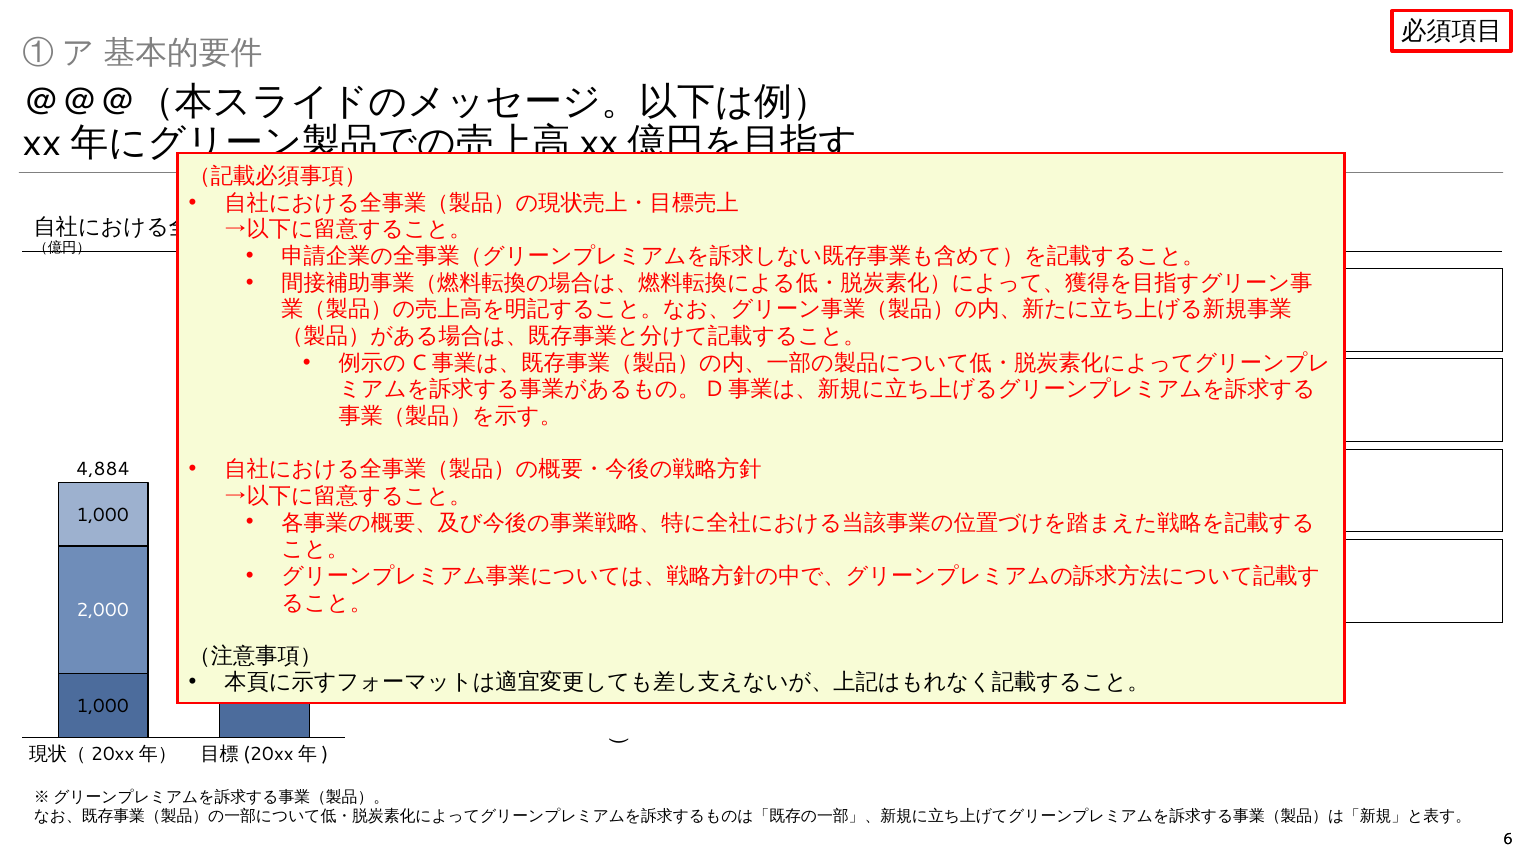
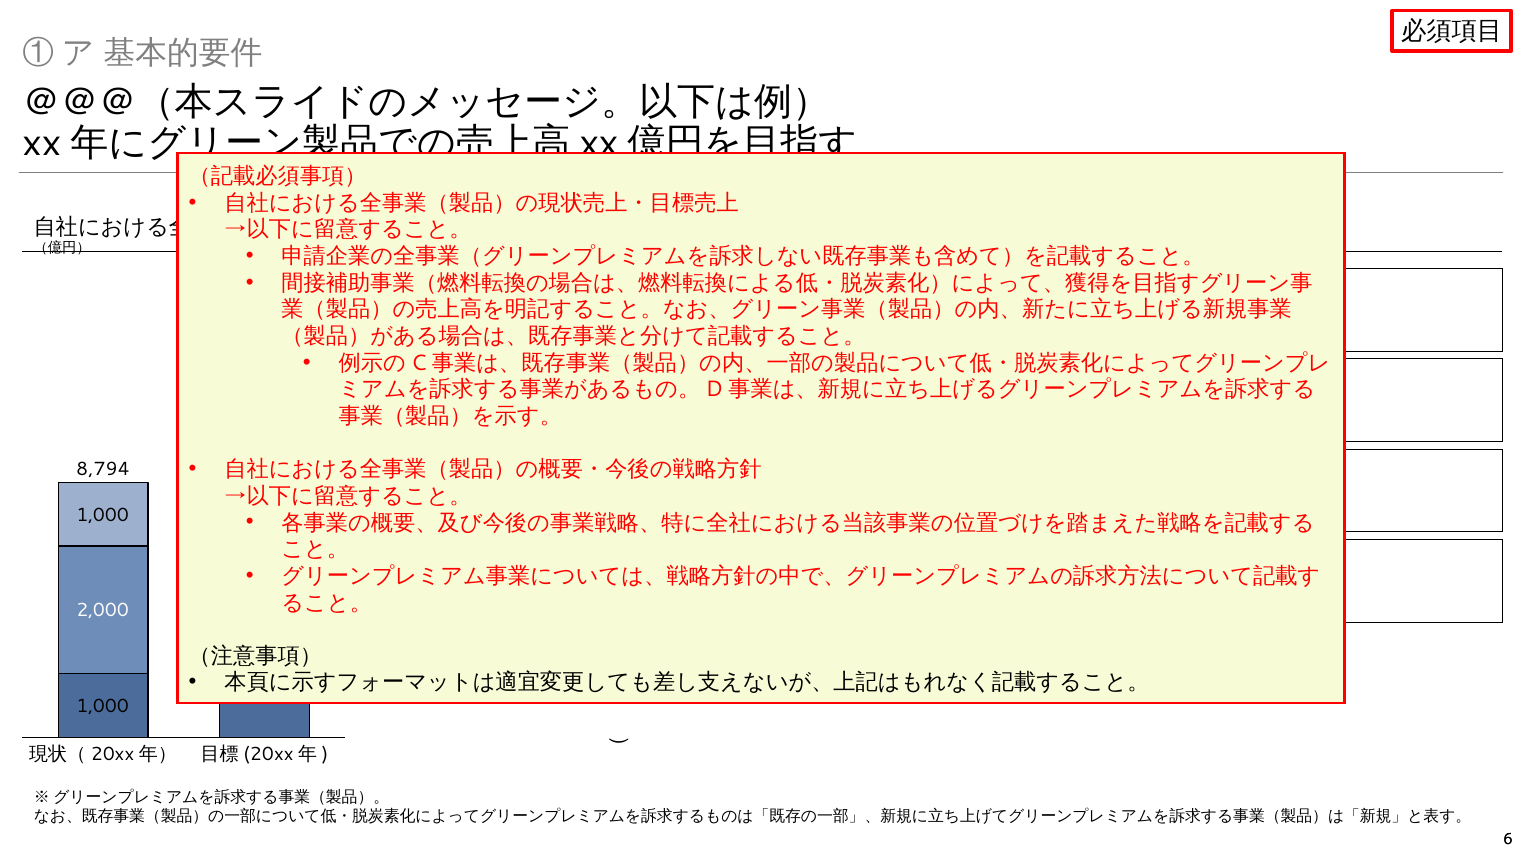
4,884: 4,884 -> 8,794
